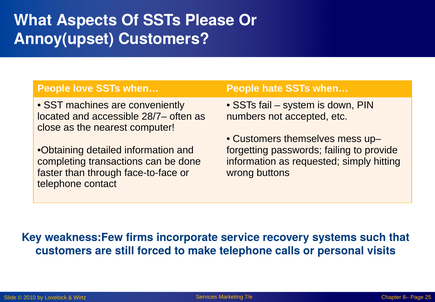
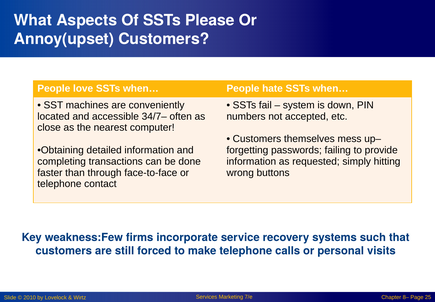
28/7–: 28/7– -> 34/7–
